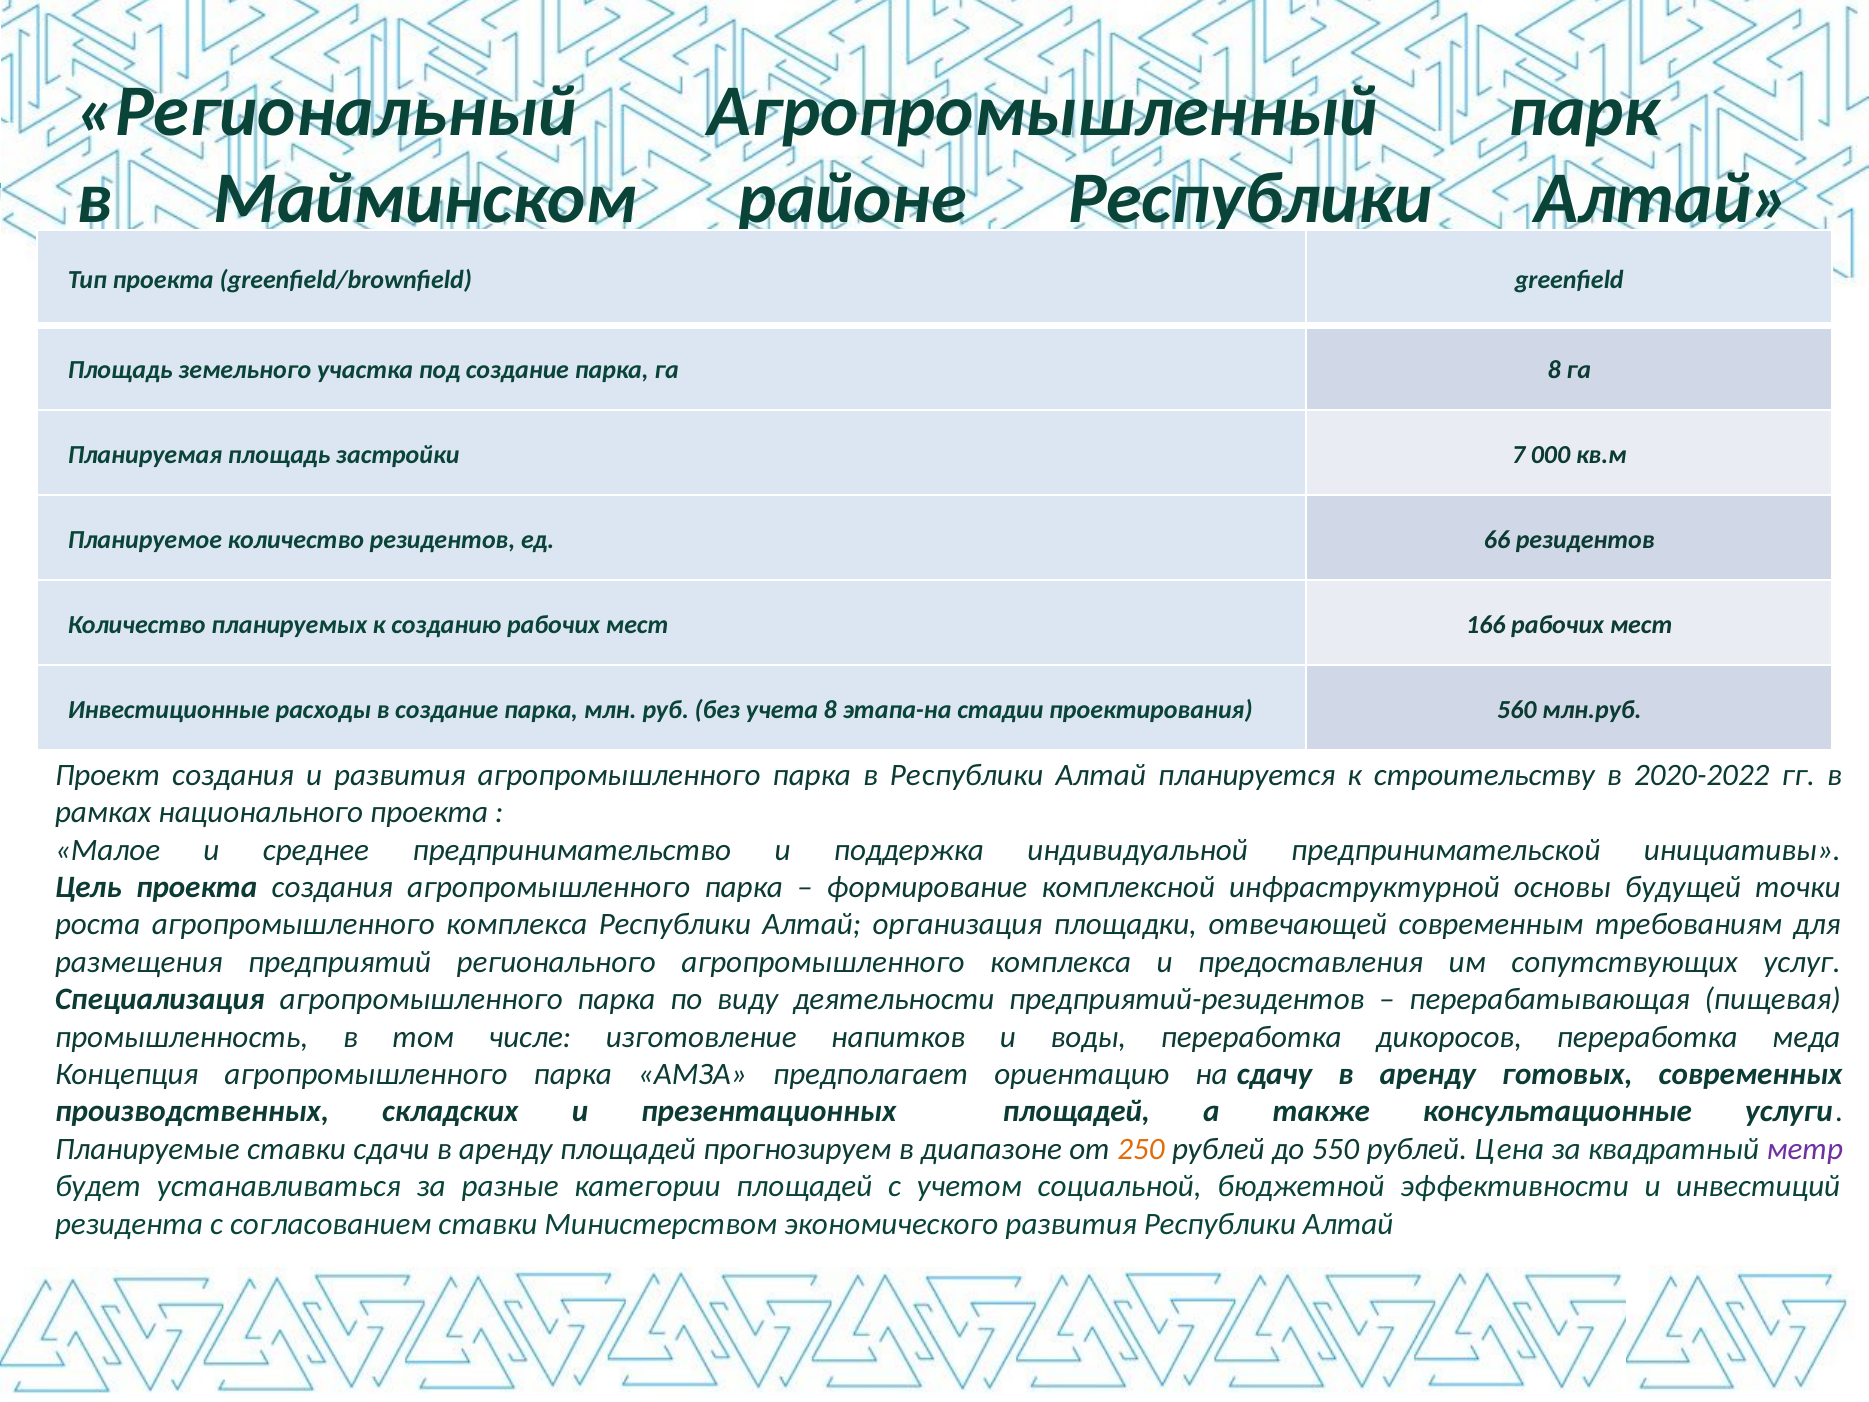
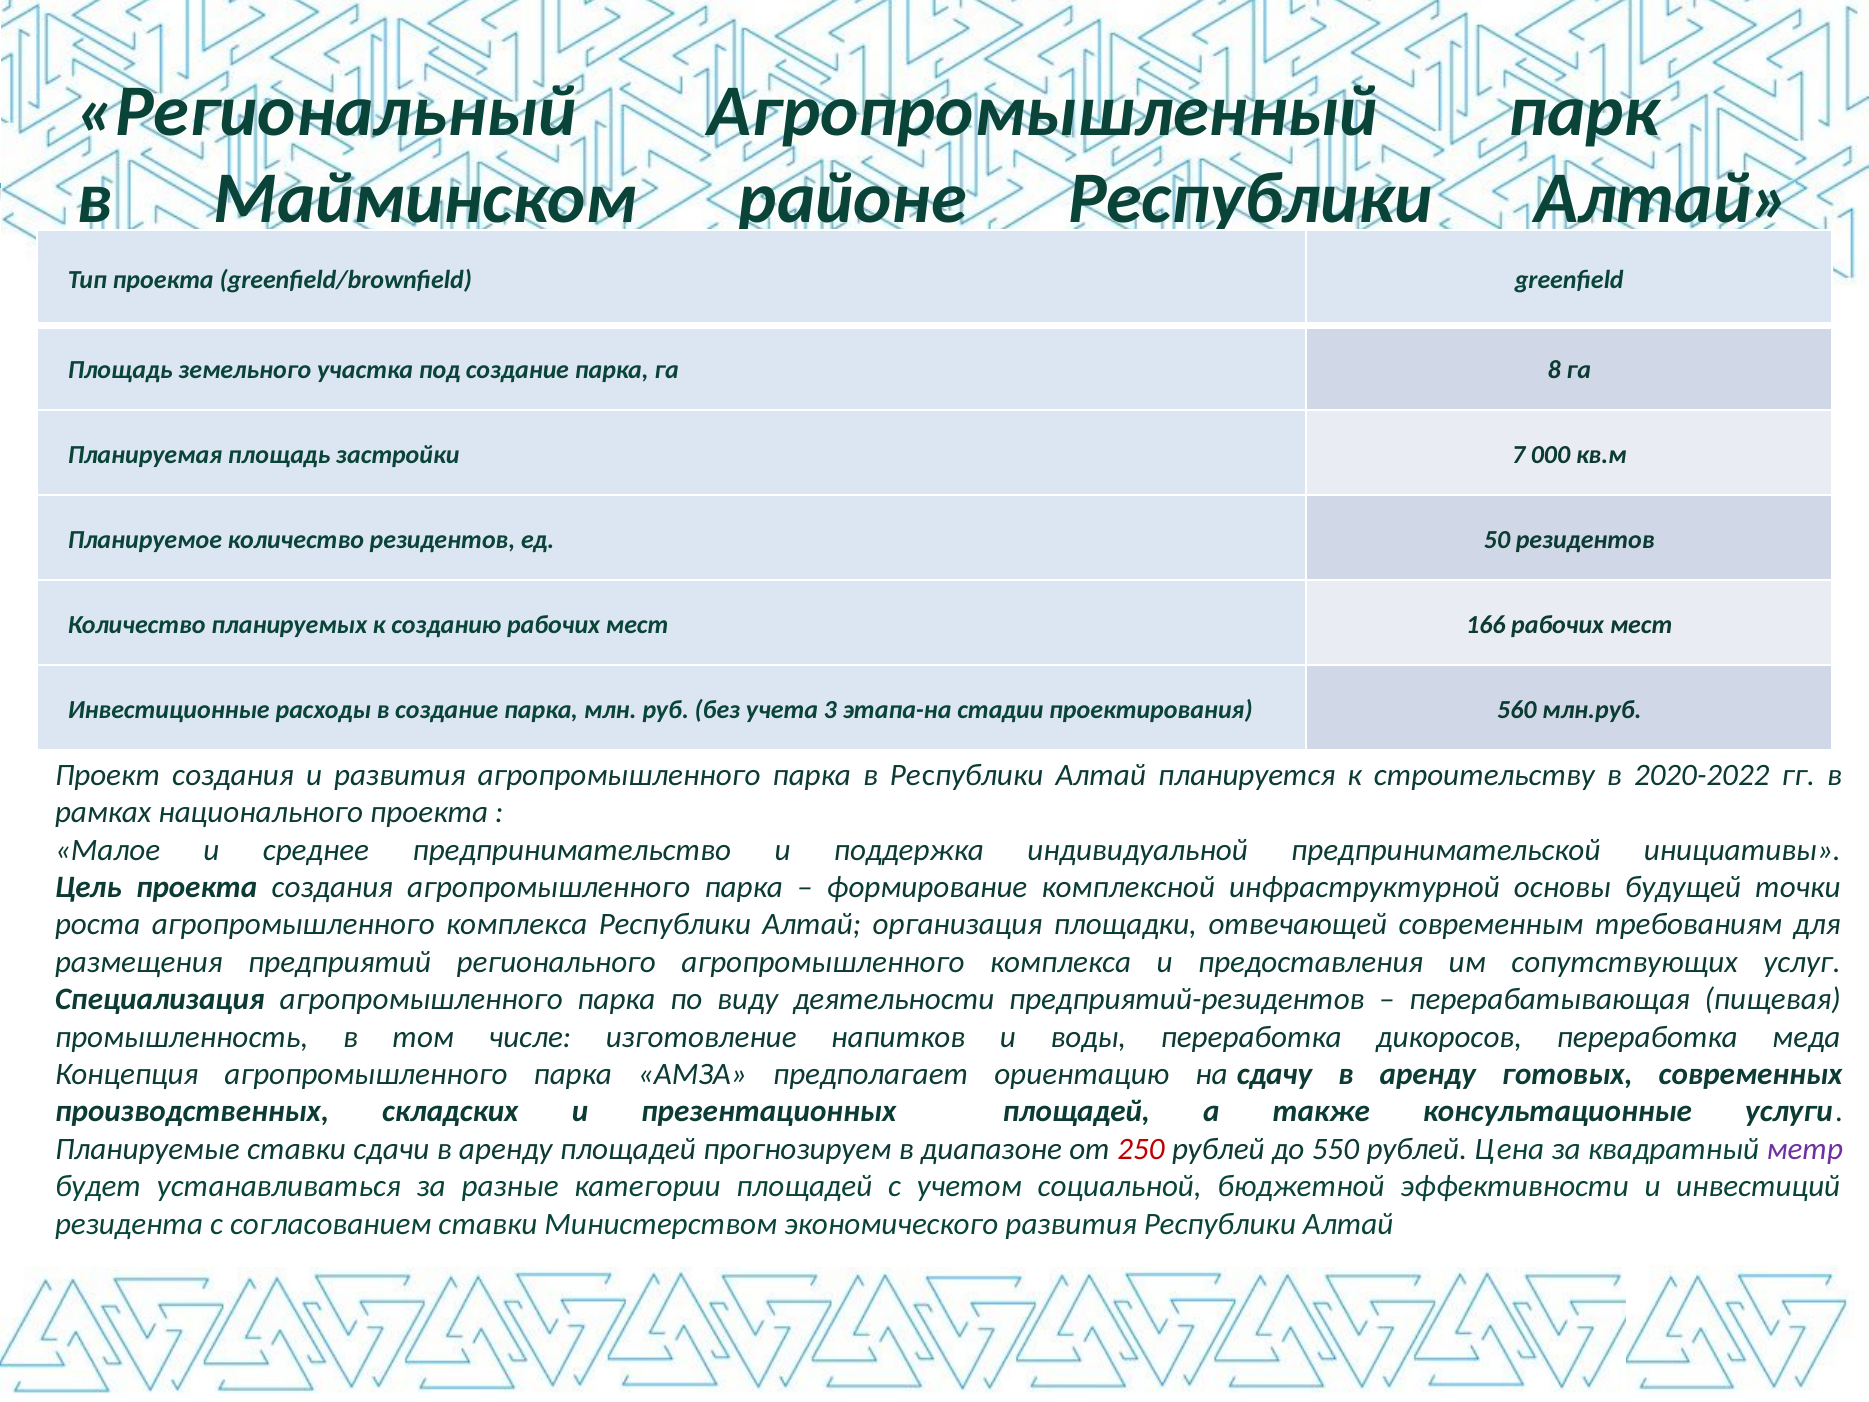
66: 66 -> 50
учета 8: 8 -> 3
250 colour: orange -> red
